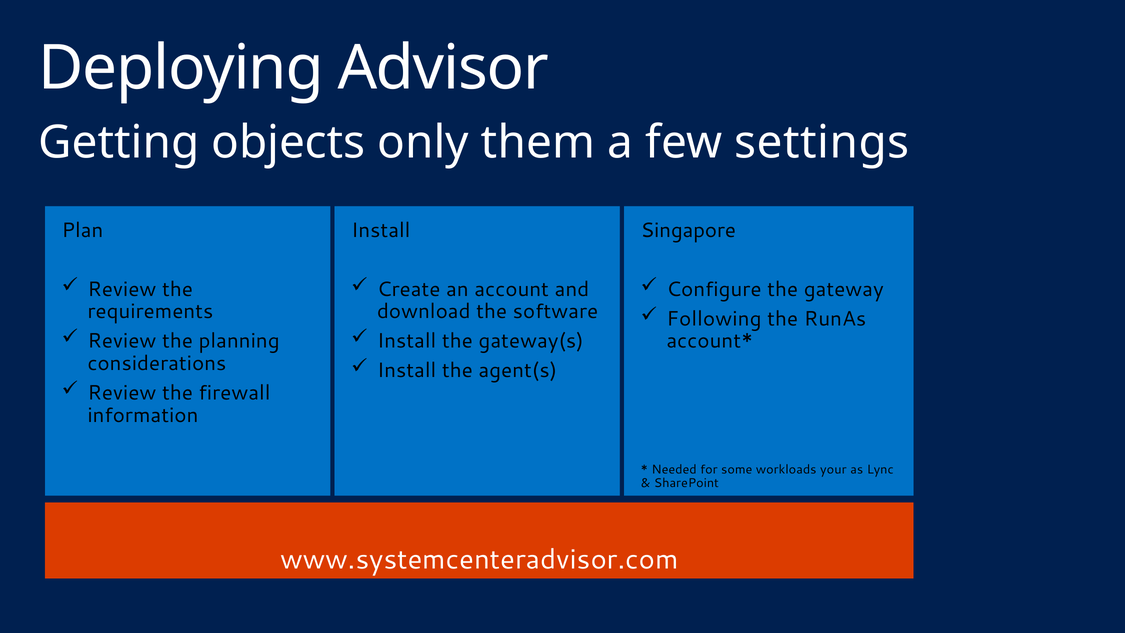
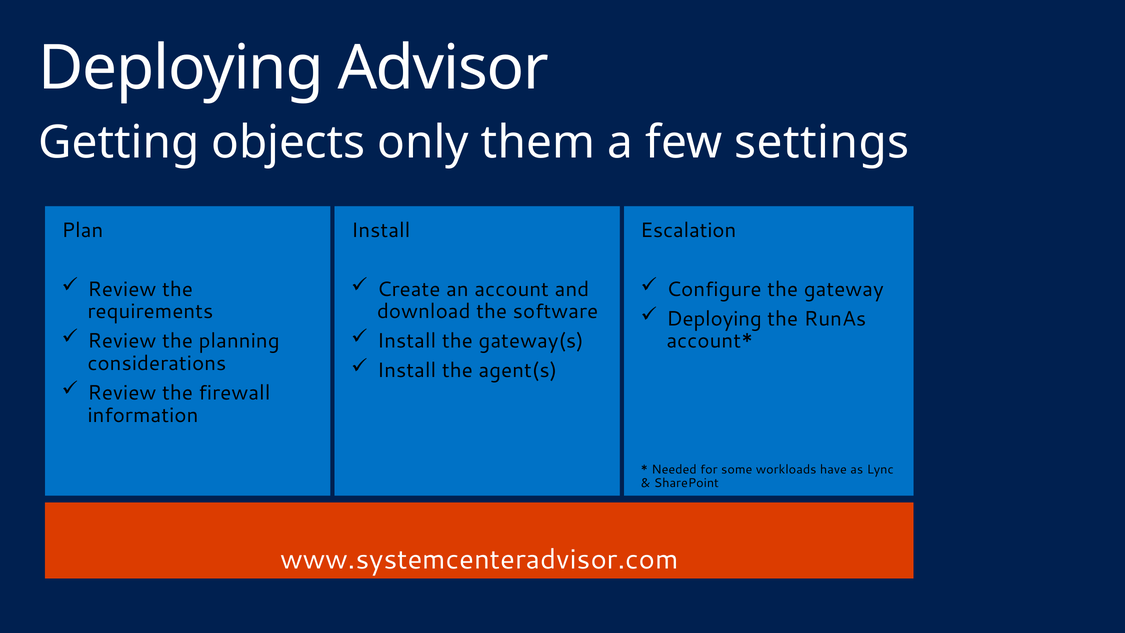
Singapore: Singapore -> Escalation
Following at (714, 319): Following -> Deploying
your: your -> have
